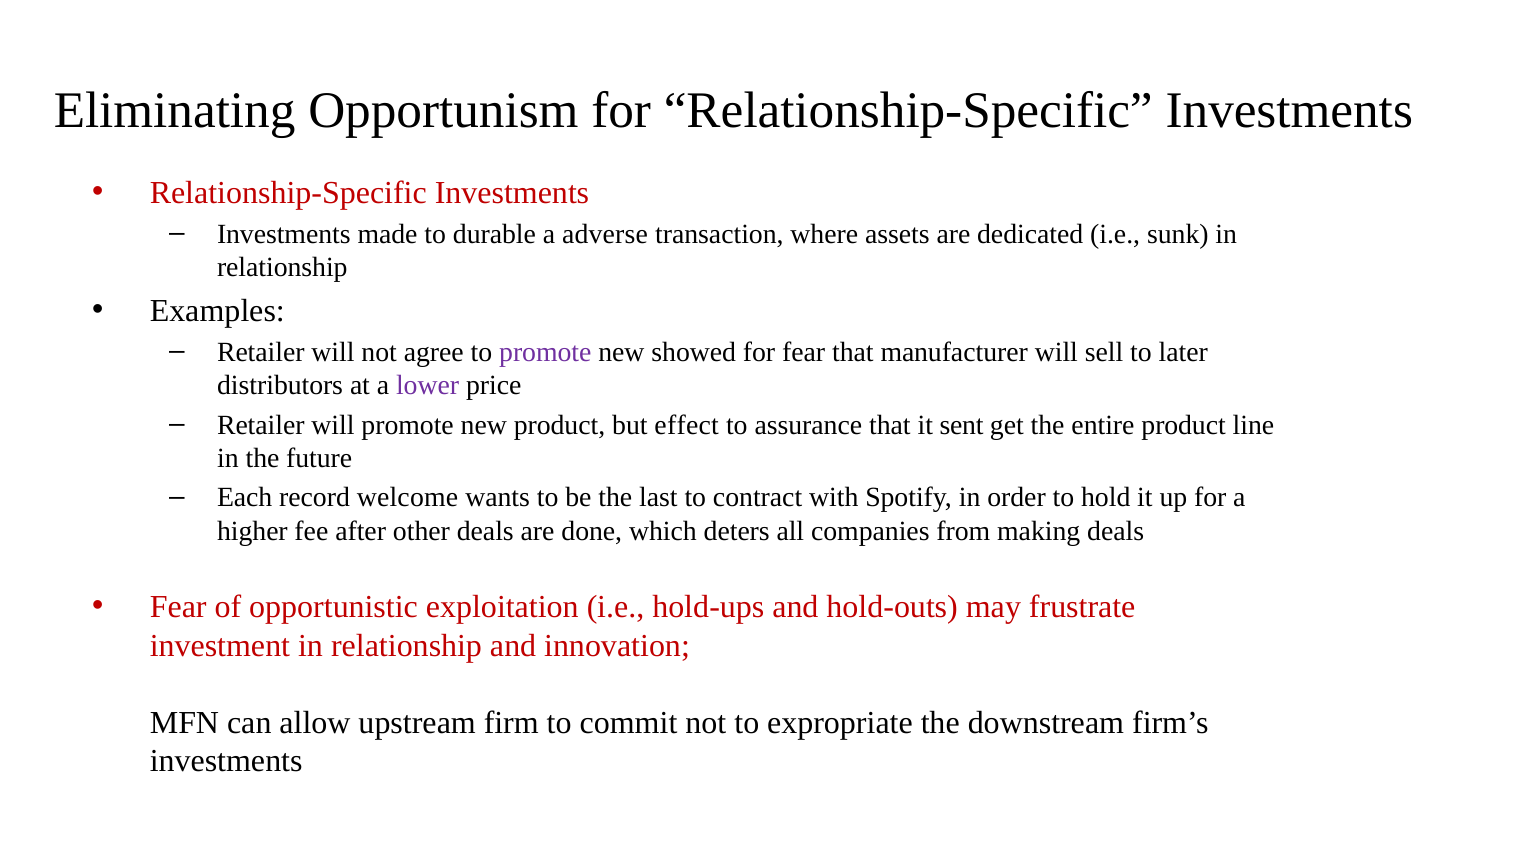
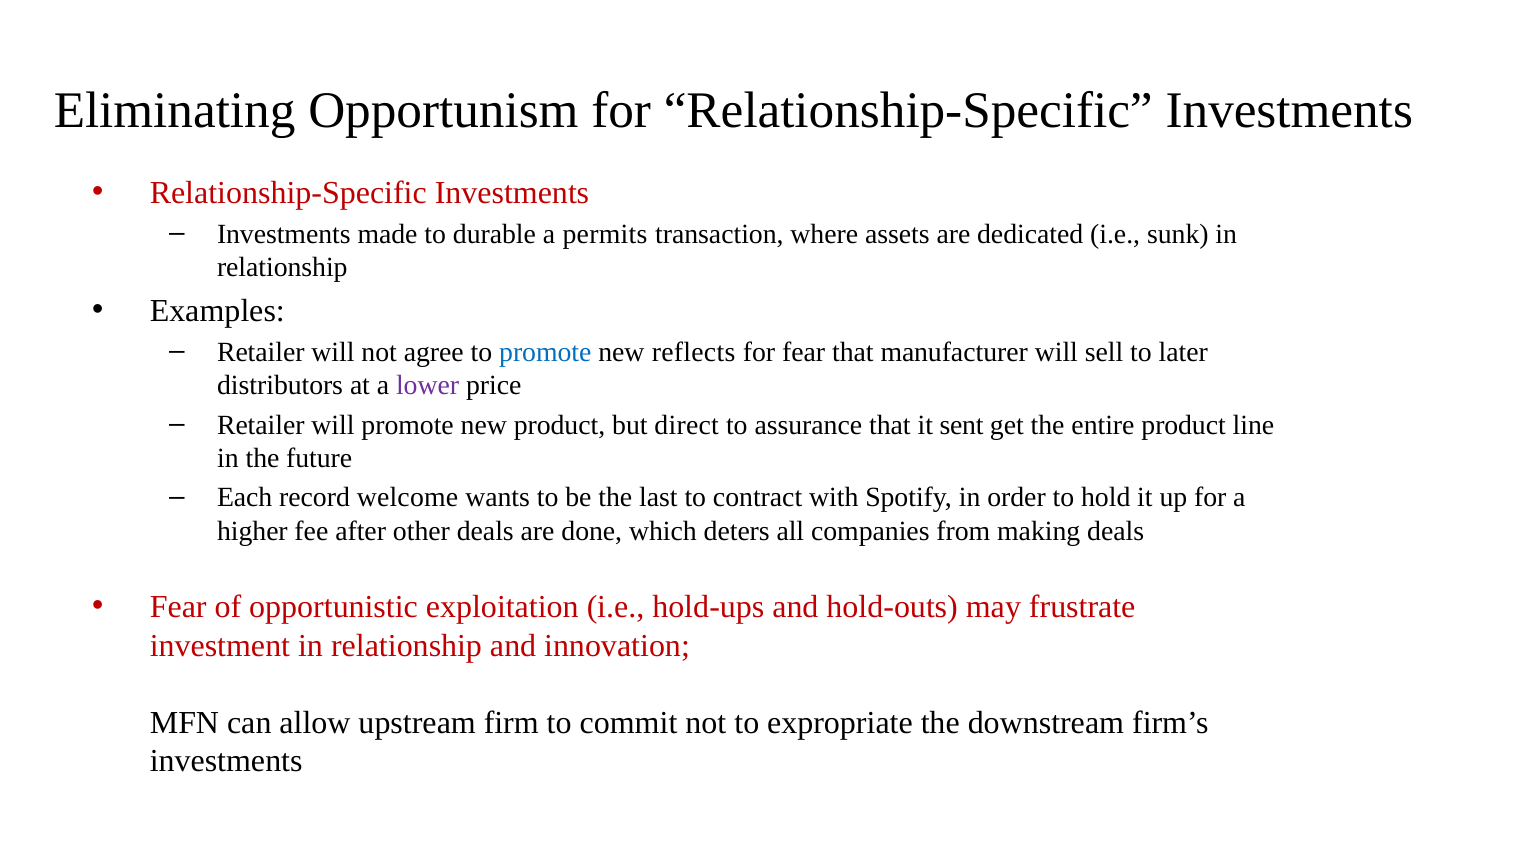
adverse: adverse -> permits
promote at (545, 352) colour: purple -> blue
showed: showed -> reflects
effect: effect -> direct
